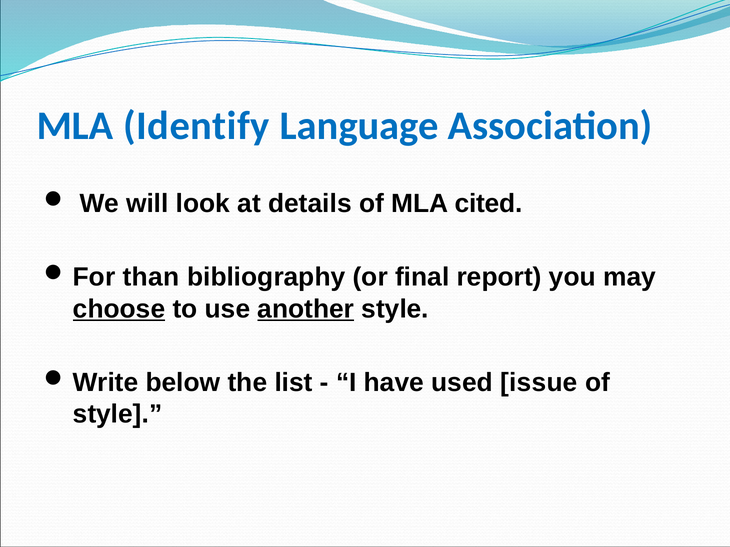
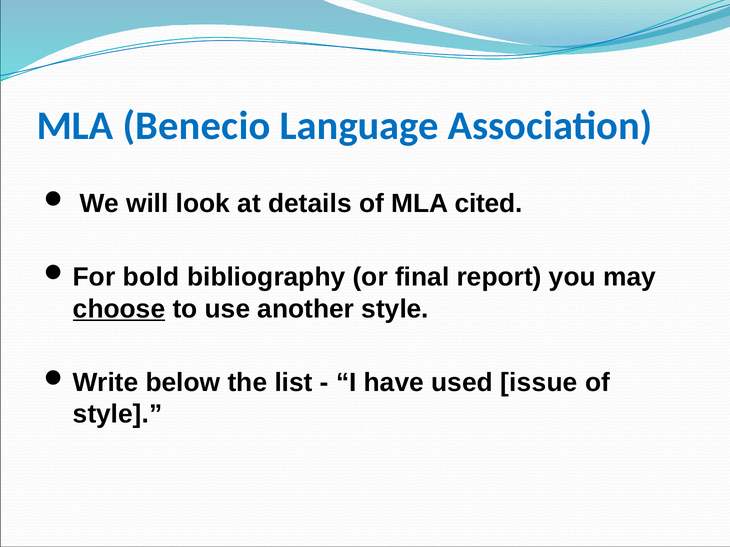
Identify: Identify -> Benecio
than: than -> bold
another underline: present -> none
